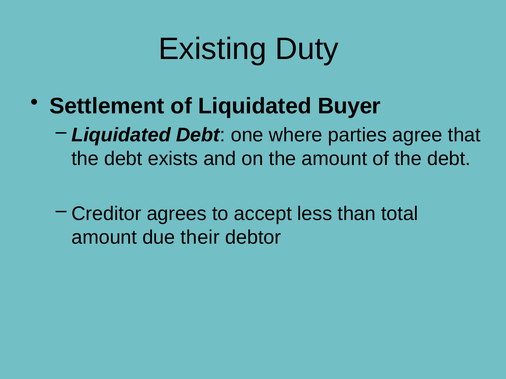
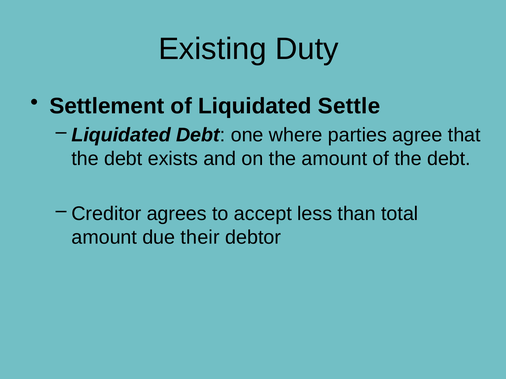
Buyer: Buyer -> Settle
